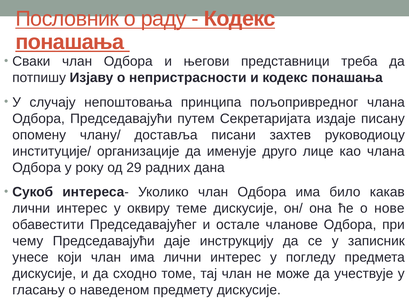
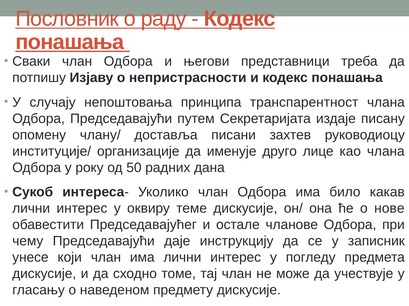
пољопривредног: пољопривредног -> транспарентност
29: 29 -> 50
